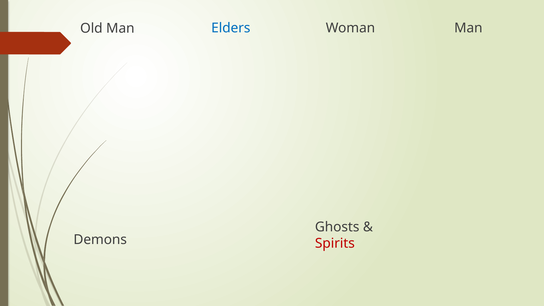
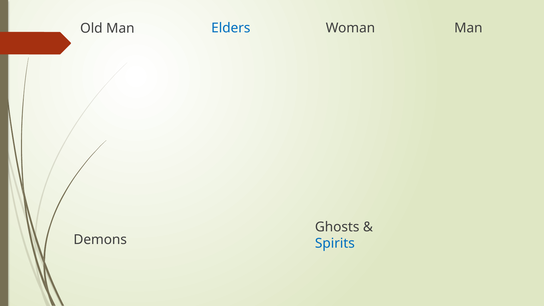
Spirits colour: red -> blue
